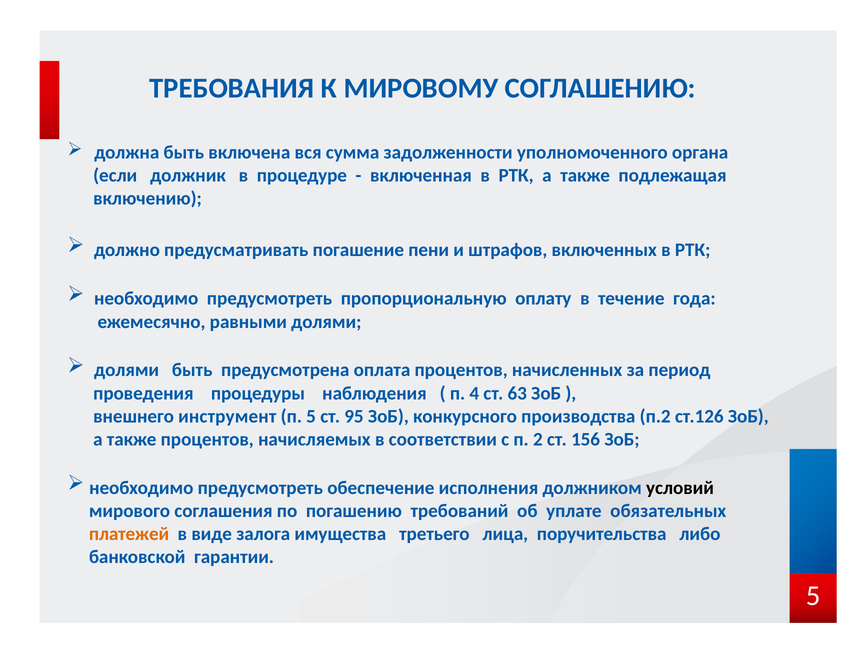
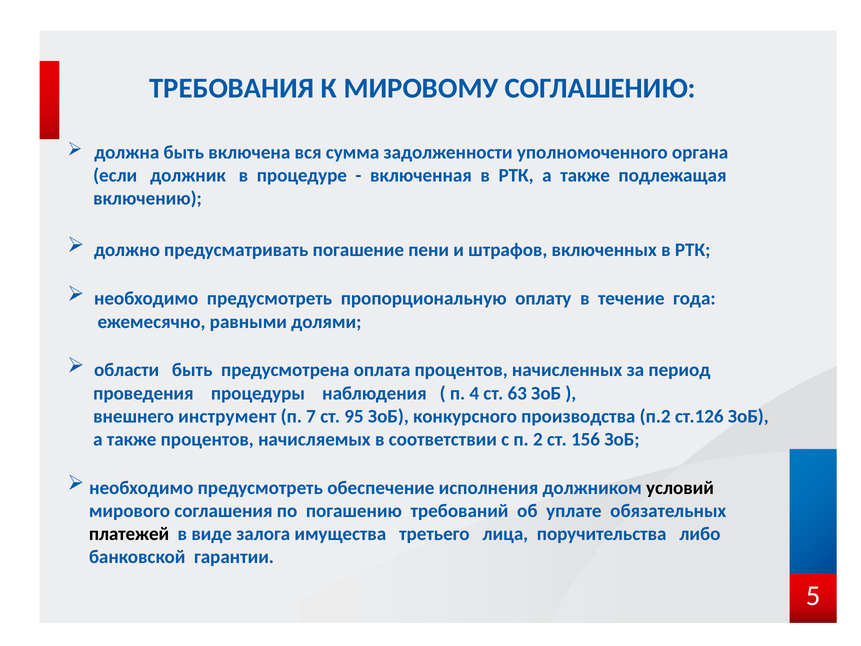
долями at (127, 370): долями -> области
п 5: 5 -> 7
платежей colour: orange -> black
